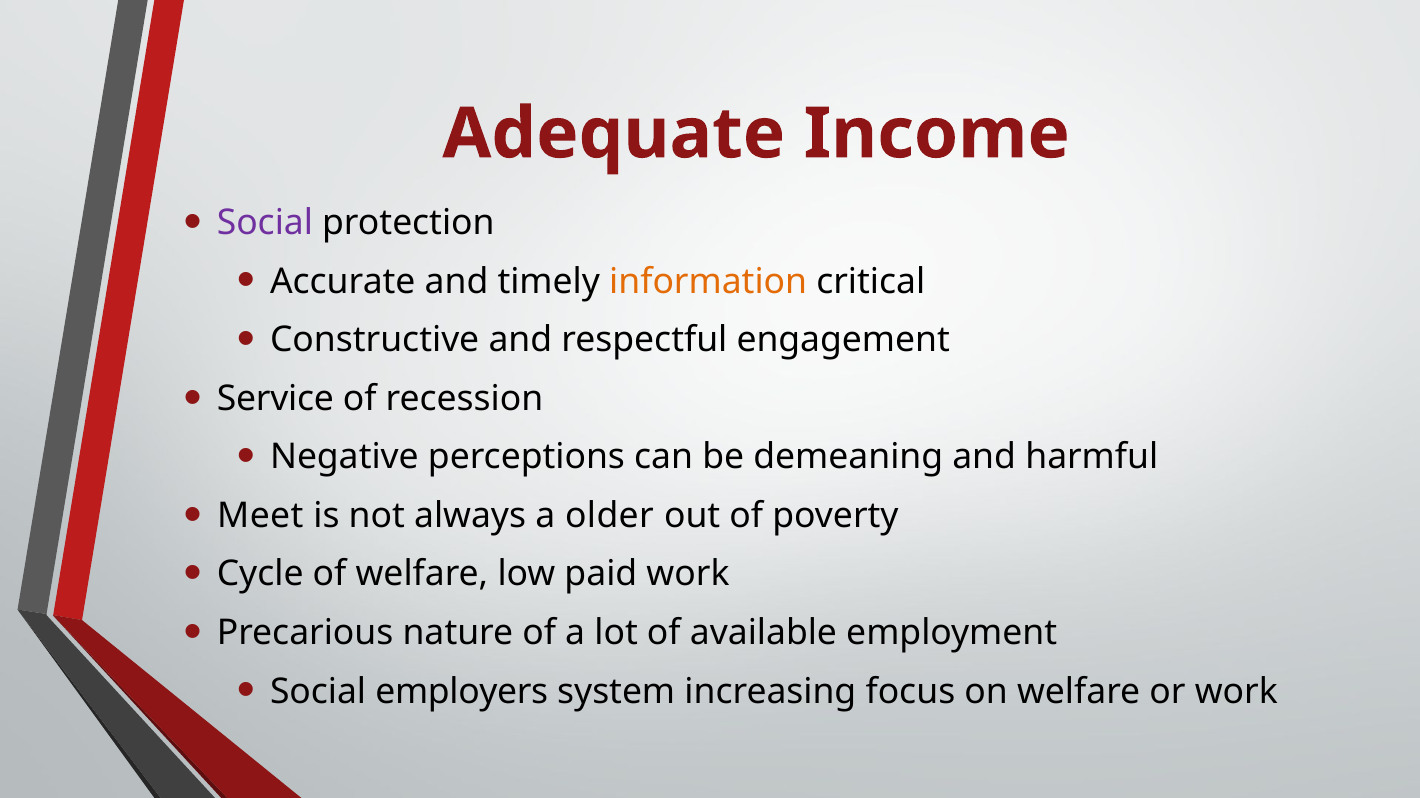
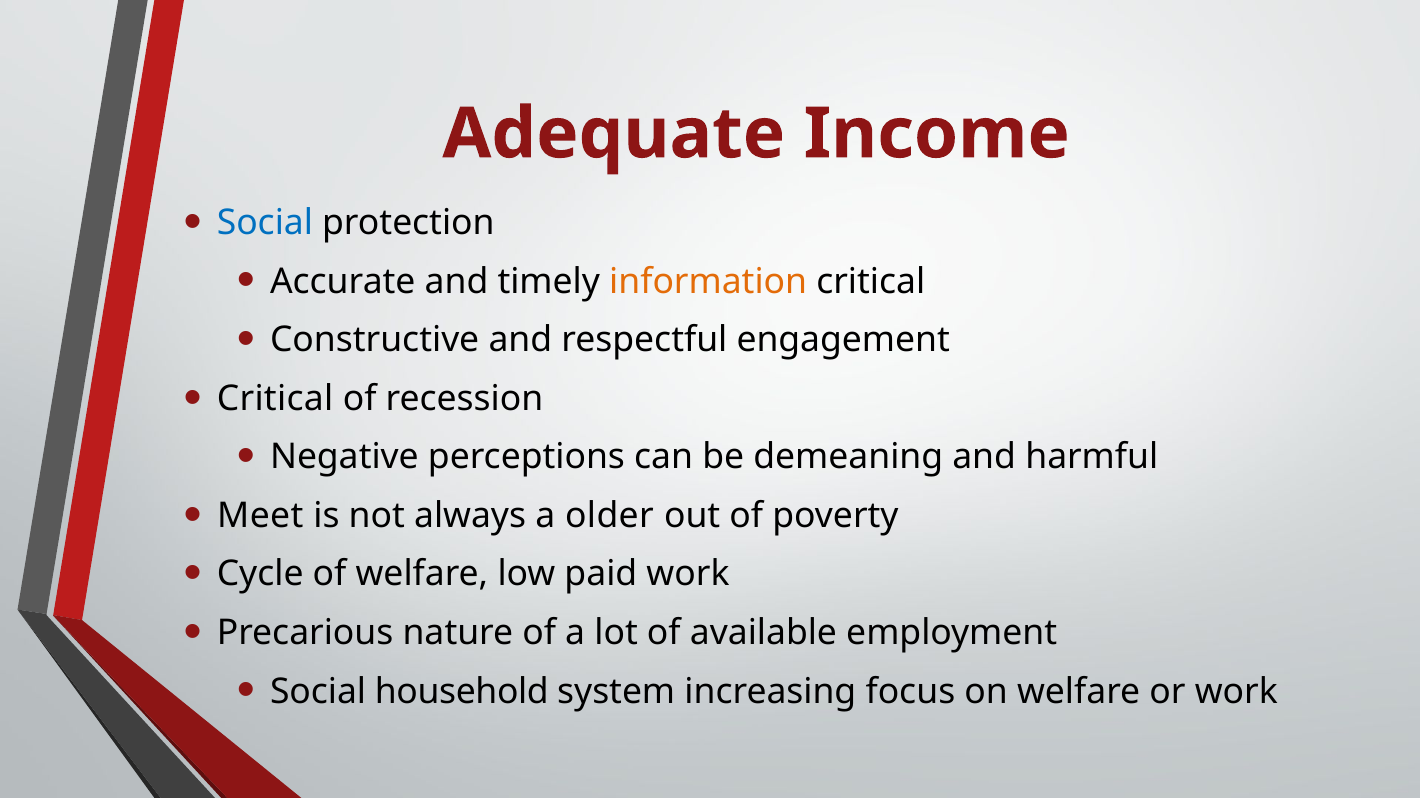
Social at (265, 223) colour: purple -> blue
Service at (275, 399): Service -> Critical
employers: employers -> household
